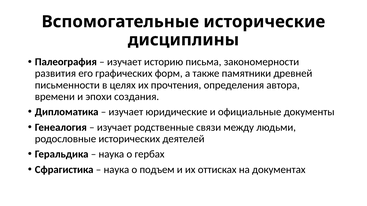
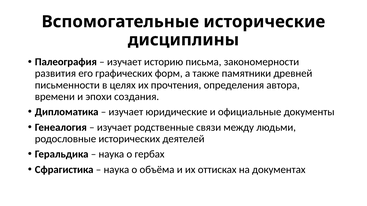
подъем: подъем -> объёма
